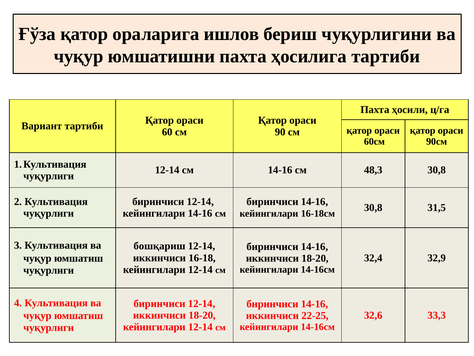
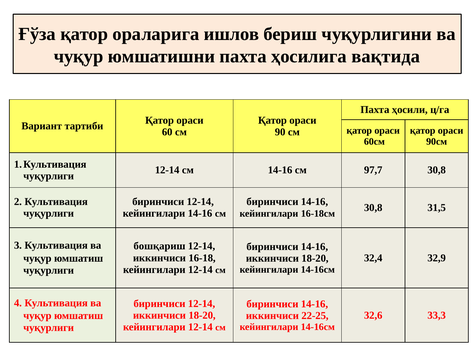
ҳосилига тартиби: тартиби -> вақтида
48,3: 48,3 -> 97,7
